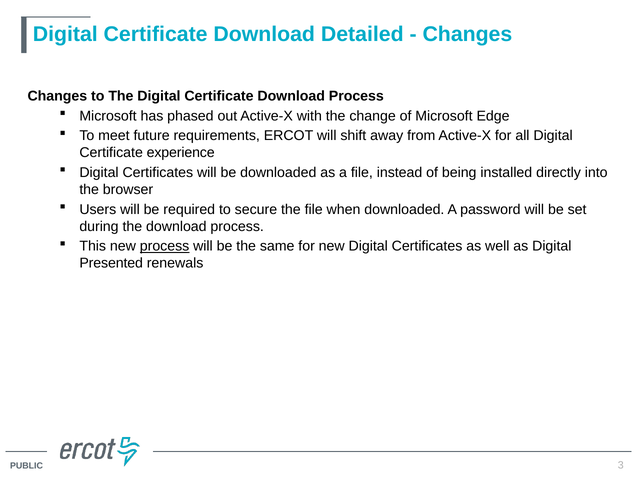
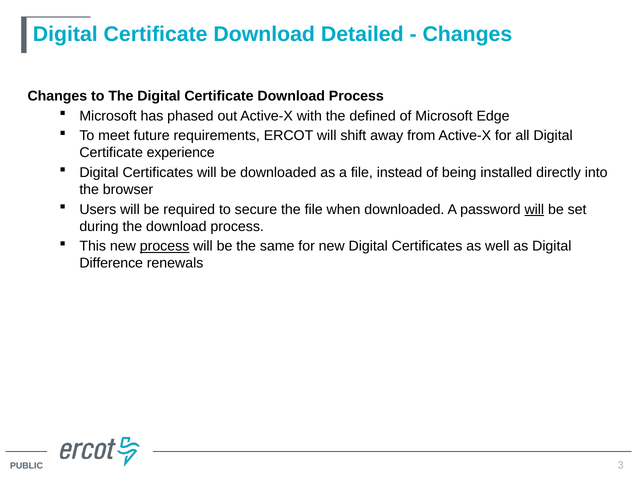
change: change -> defined
will at (534, 210) underline: none -> present
Presented: Presented -> Difference
